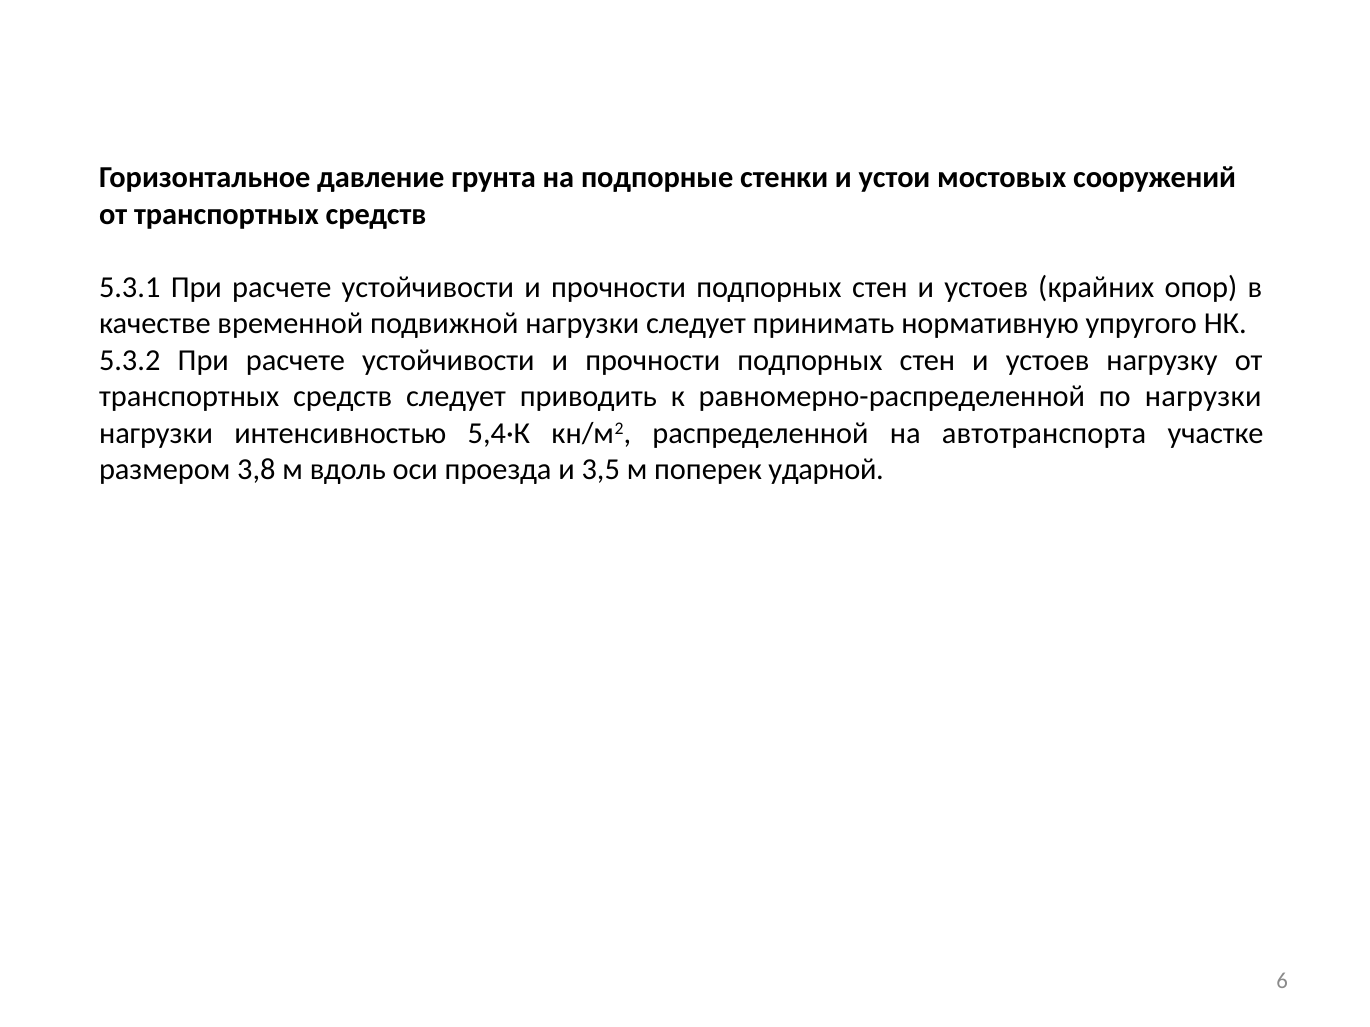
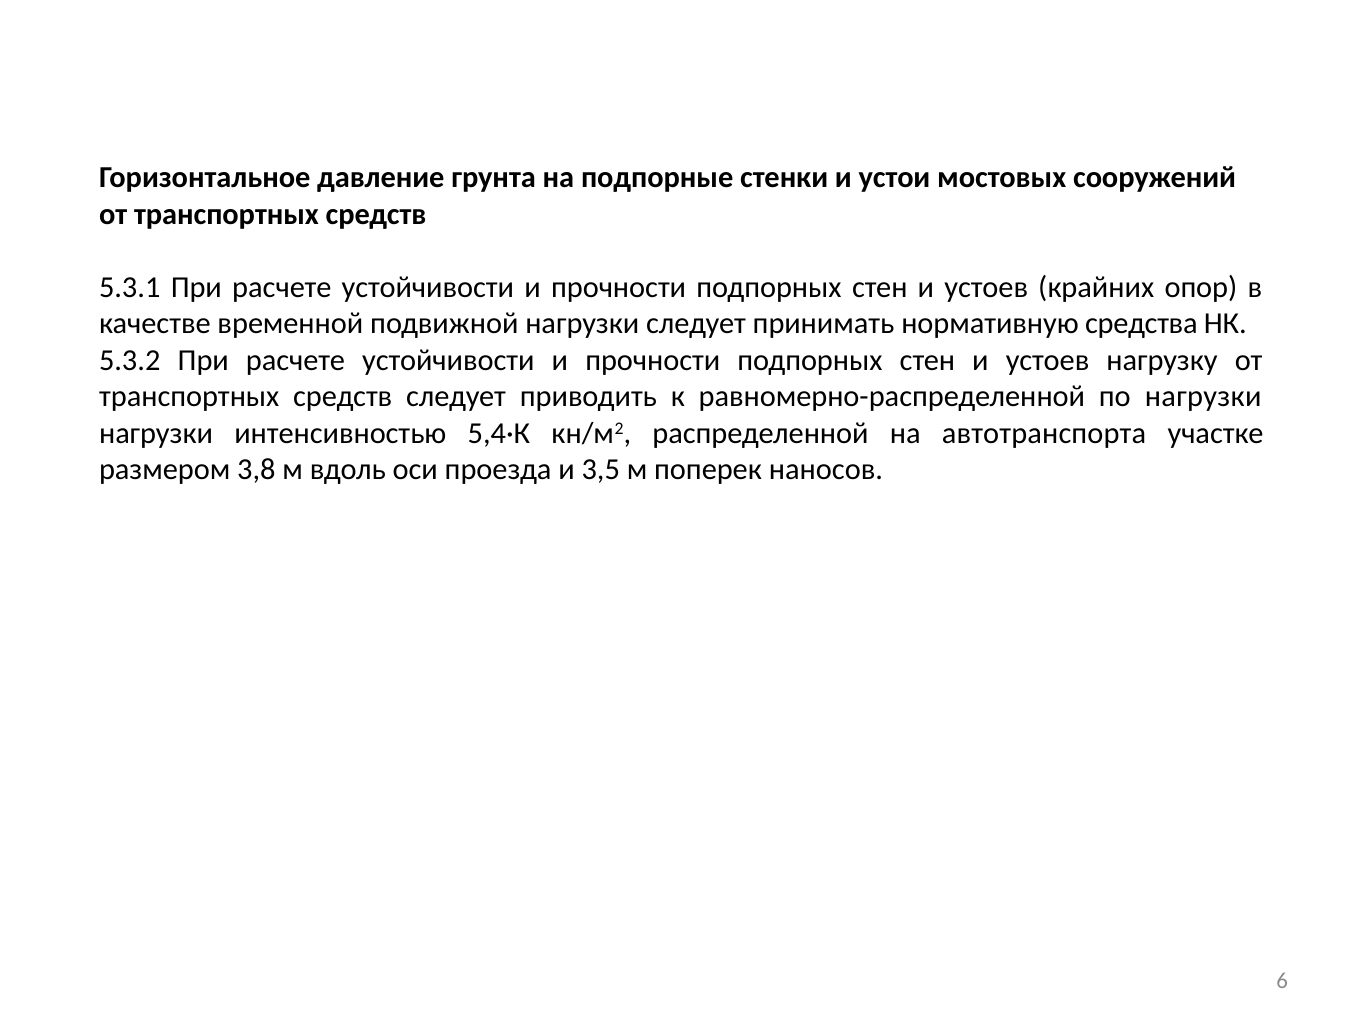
упругого: упругого -> средства
ударной: ударной -> наносов
